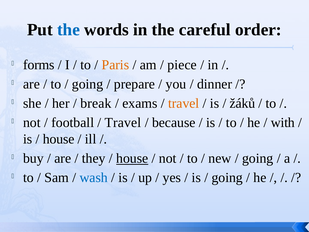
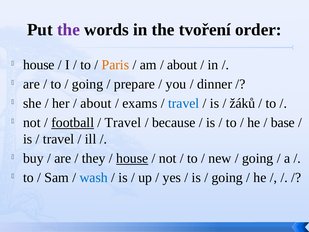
the at (68, 30) colour: blue -> purple
careful: careful -> tvoření
forms at (39, 65): forms -> house
piece at (182, 65): piece -> about
break at (96, 103): break -> about
travel at (184, 103) colour: orange -> blue
football underline: none -> present
with: with -> base
house at (59, 139): house -> travel
